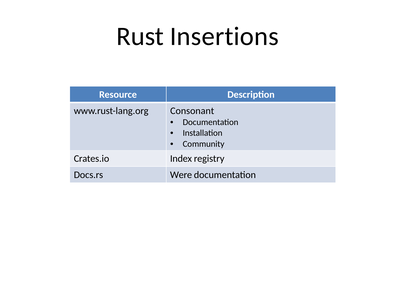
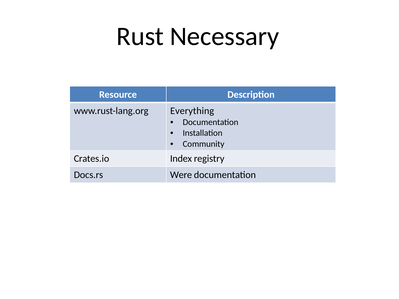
Insertions: Insertions -> Necessary
Consonant: Consonant -> Everything
